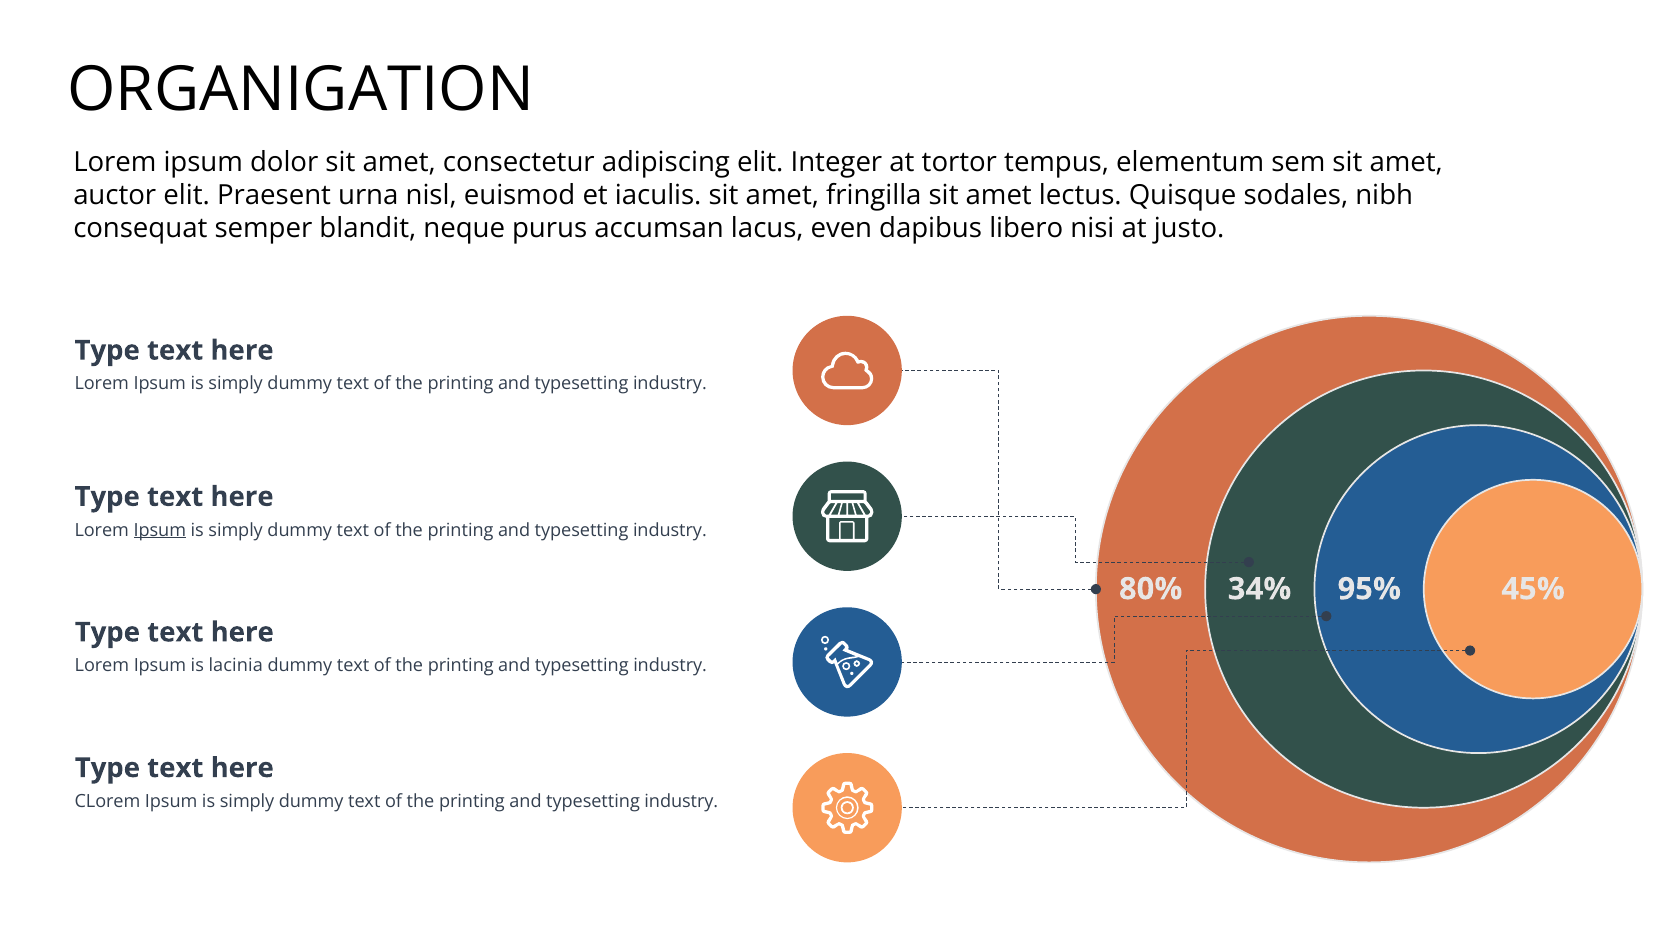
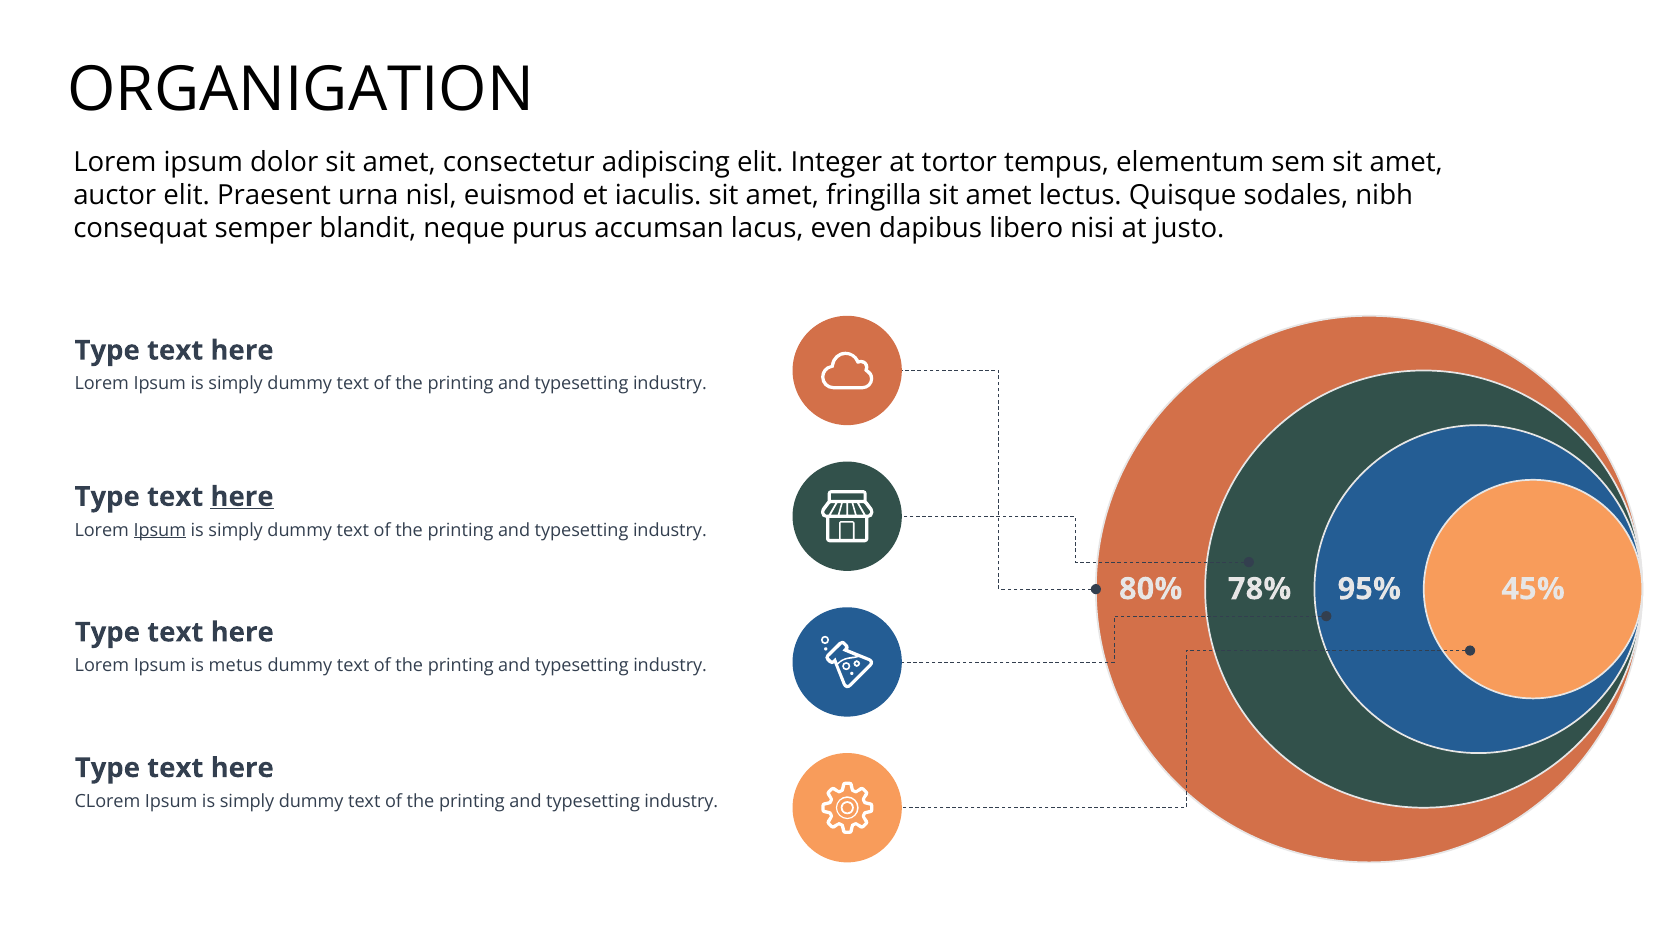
here at (242, 497) underline: none -> present
34%: 34% -> 78%
lacinia: lacinia -> metus
